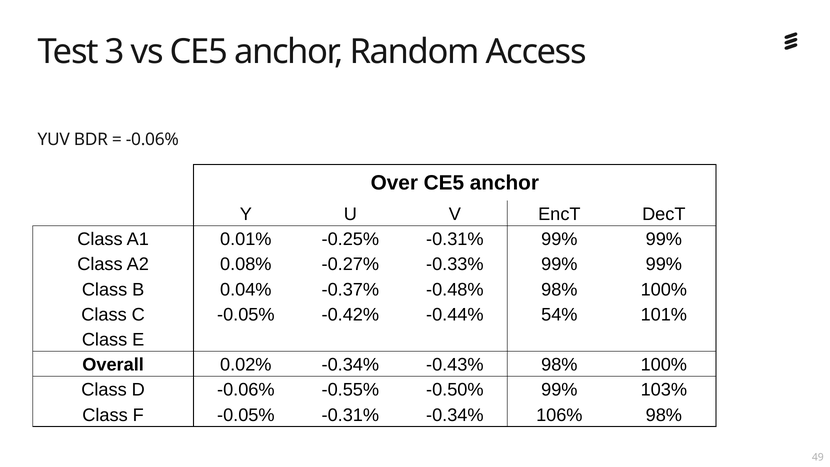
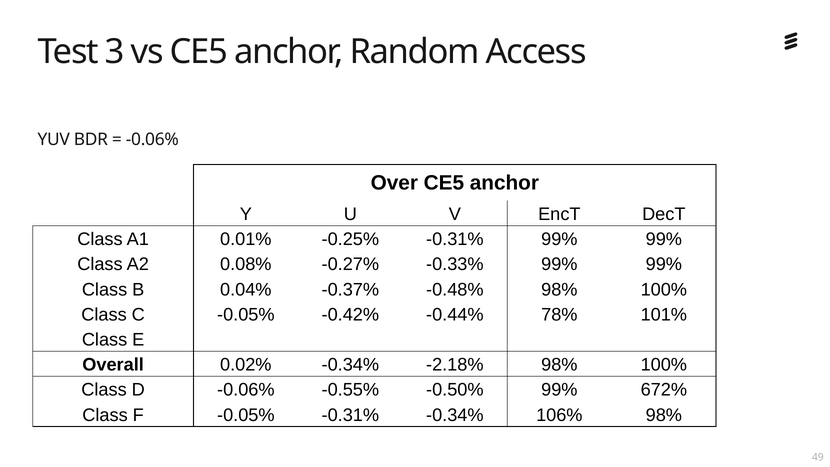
54%: 54% -> 78%
-0.43%: -0.43% -> -2.18%
103%: 103% -> 672%
